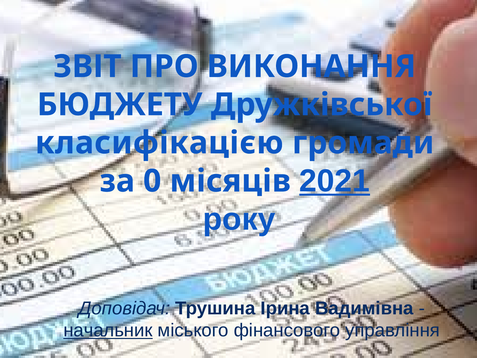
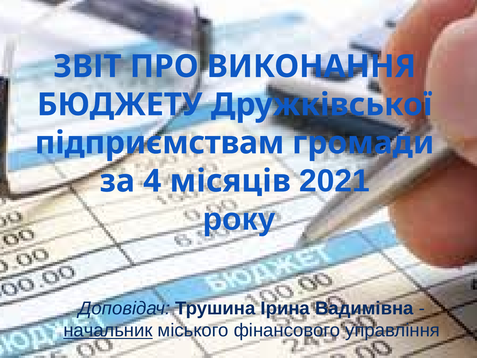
класифікацією: класифікацією -> підприємствам
0: 0 -> 4
2021 underline: present -> none
